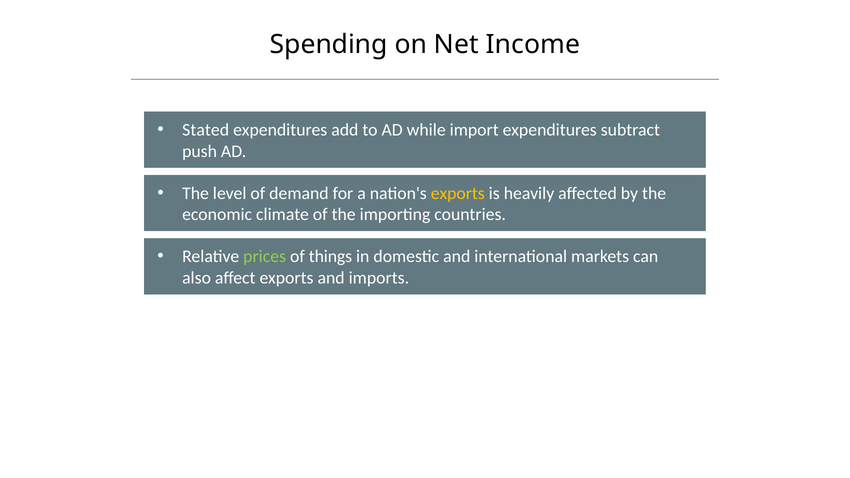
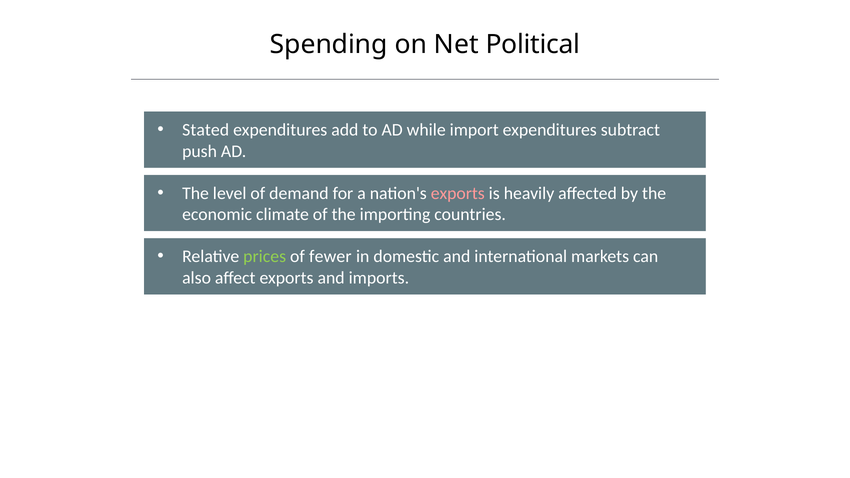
Income: Income -> Political
exports at (458, 193) colour: yellow -> pink
things: things -> fewer
